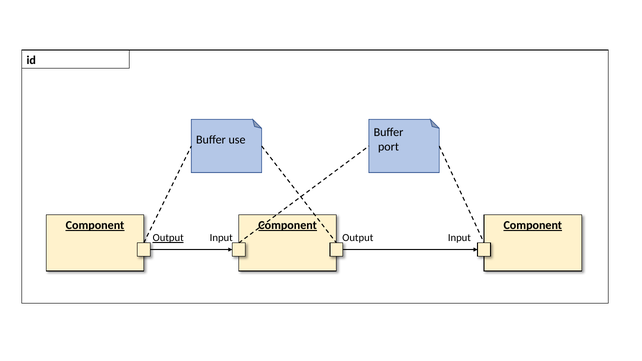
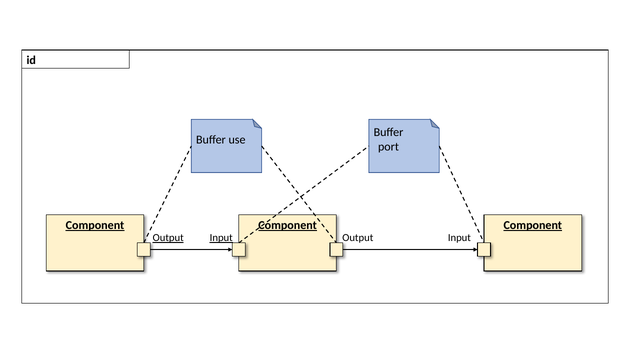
Input at (221, 238) underline: none -> present
